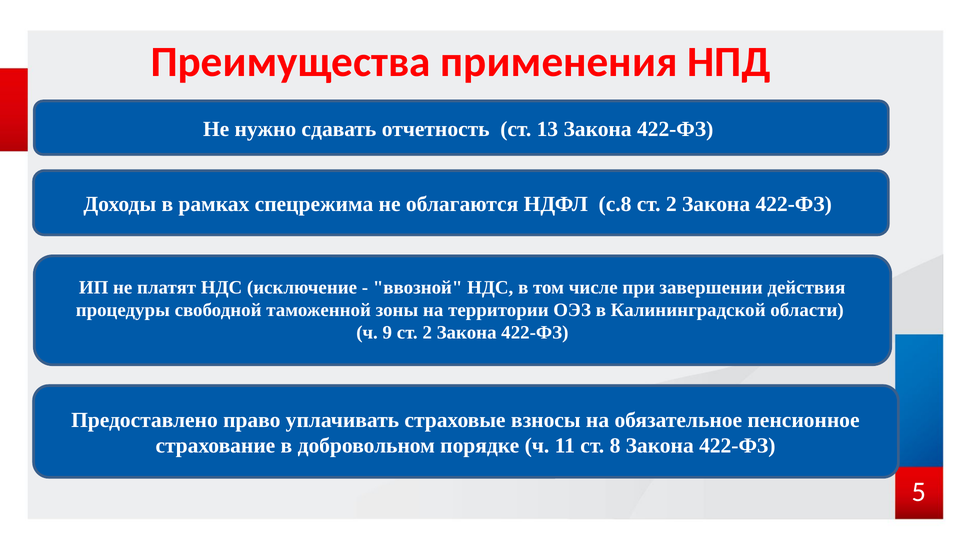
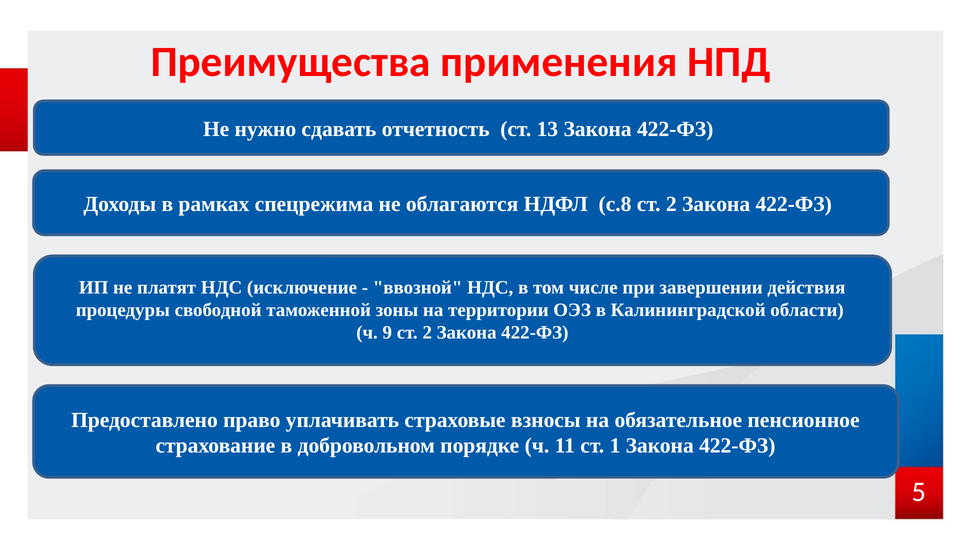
8: 8 -> 1
